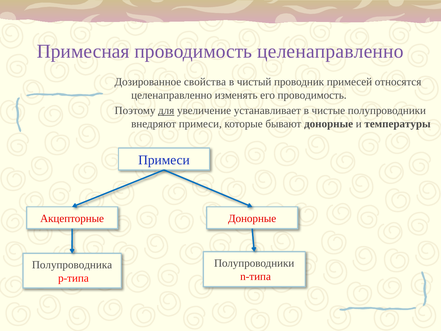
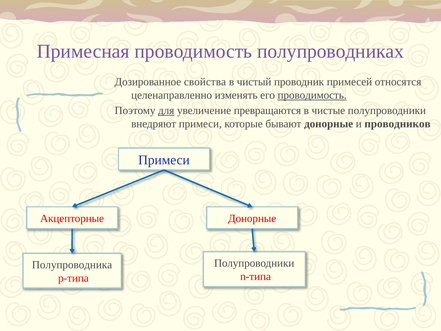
проводимость целенаправленно: целенаправленно -> полупроводниках
проводимость at (312, 95) underline: none -> present
устанавливает: устанавливает -> превращаются
температуры: температуры -> проводников
